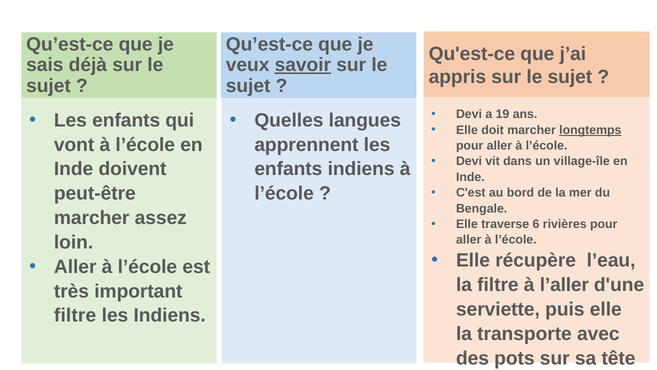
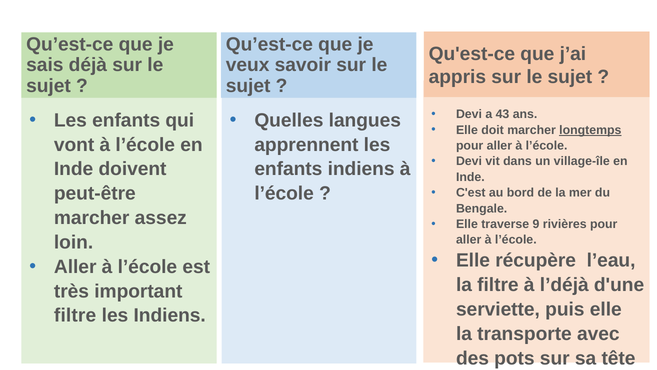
savoir underline: present -> none
19: 19 -> 43
6: 6 -> 9
l’aller: l’aller -> l’déjà
